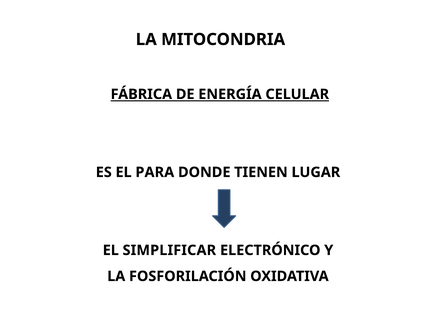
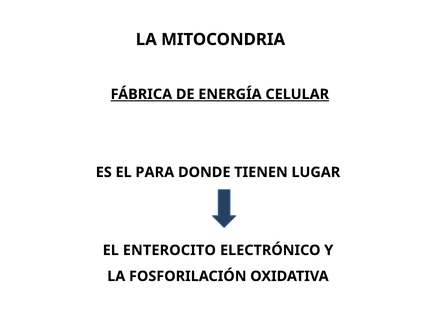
SIMPLIFICAR: SIMPLIFICAR -> ENTEROCITO
